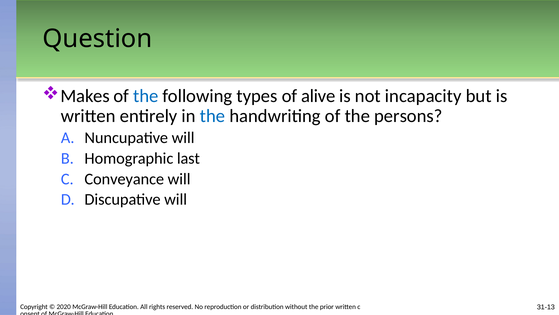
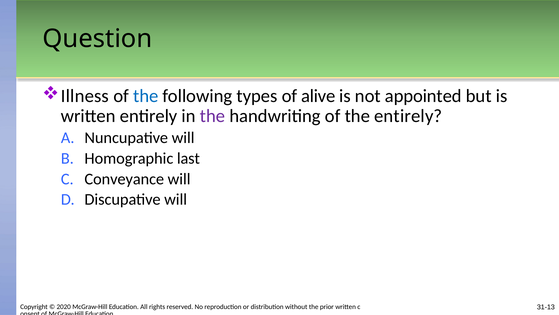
Makes: Makes -> Illness
incapacity: incapacity -> appointed
the at (213, 116) colour: blue -> purple
the persons: persons -> entirely
